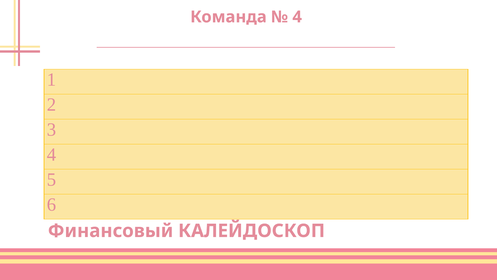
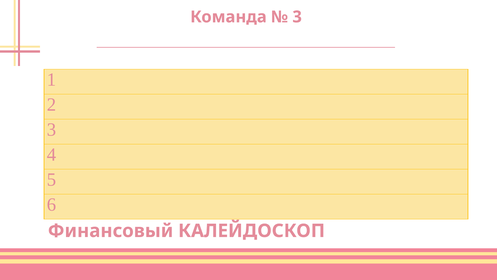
4 at (297, 17): 4 -> 3
